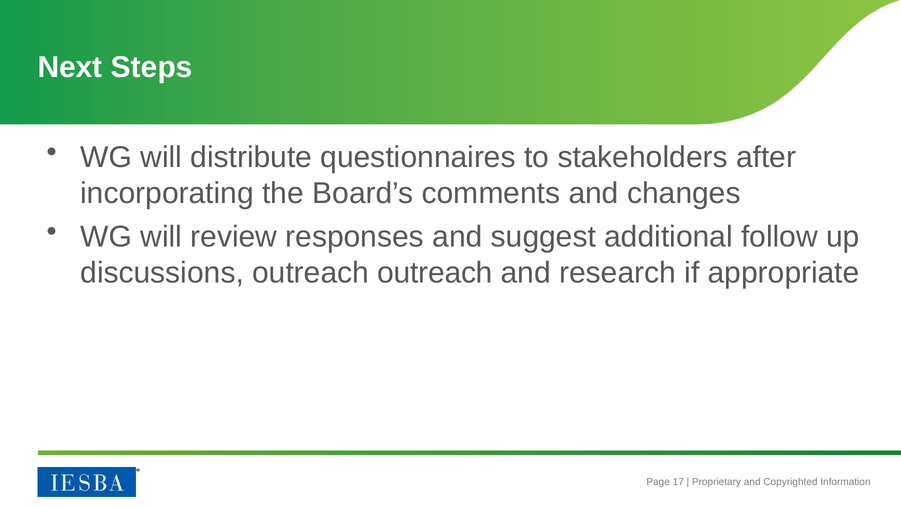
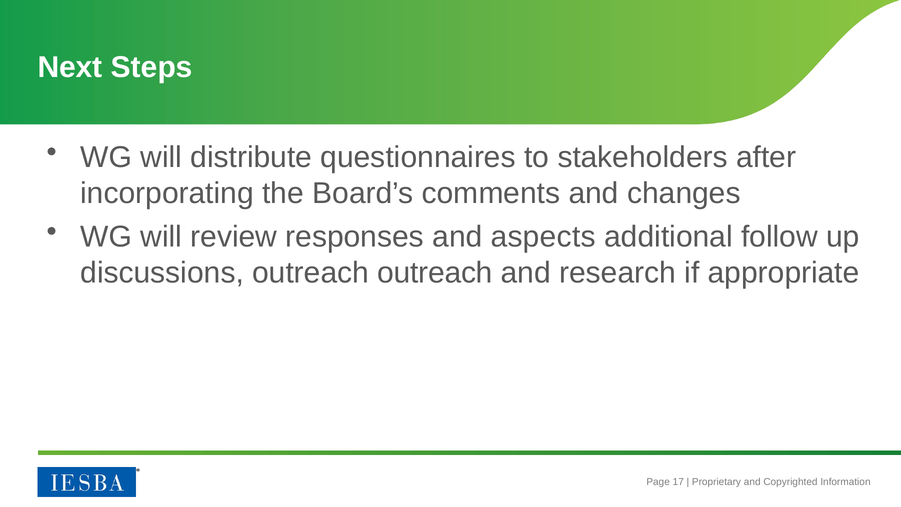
suggest: suggest -> aspects
